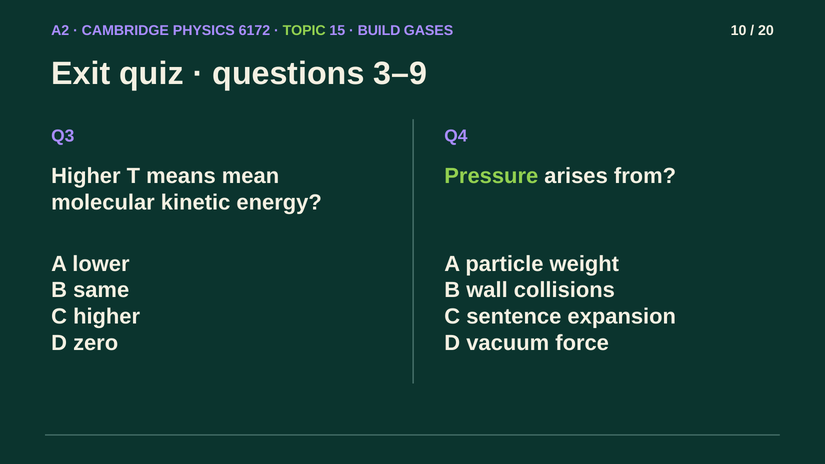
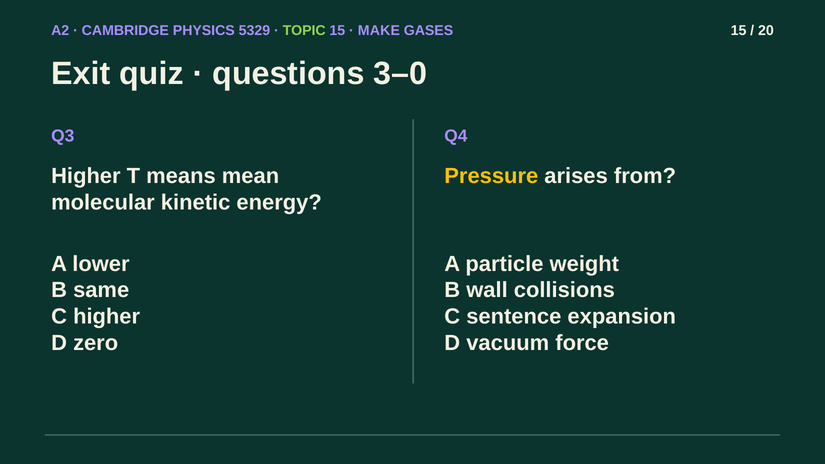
6172: 6172 -> 5329
BUILD: BUILD -> MAKE
GASES 10: 10 -> 15
3–9: 3–9 -> 3–0
Pressure colour: light green -> yellow
